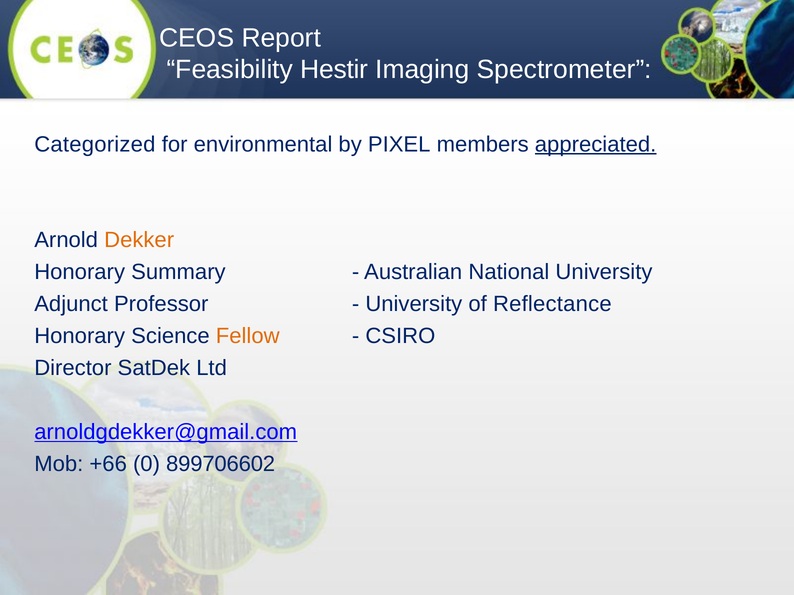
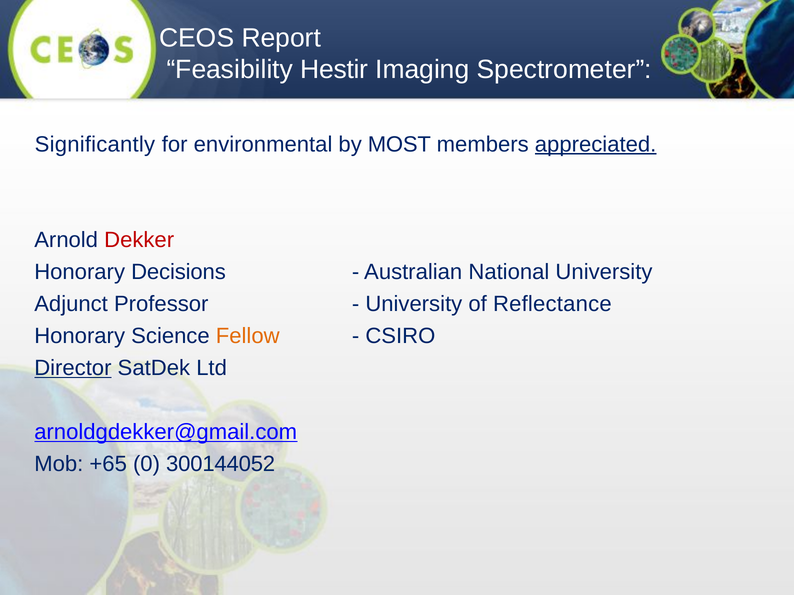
Categorized: Categorized -> Significantly
PIXEL: PIXEL -> MOST
Dekker colour: orange -> red
Summary: Summary -> Decisions
Director underline: none -> present
+66: +66 -> +65
899706602: 899706602 -> 300144052
